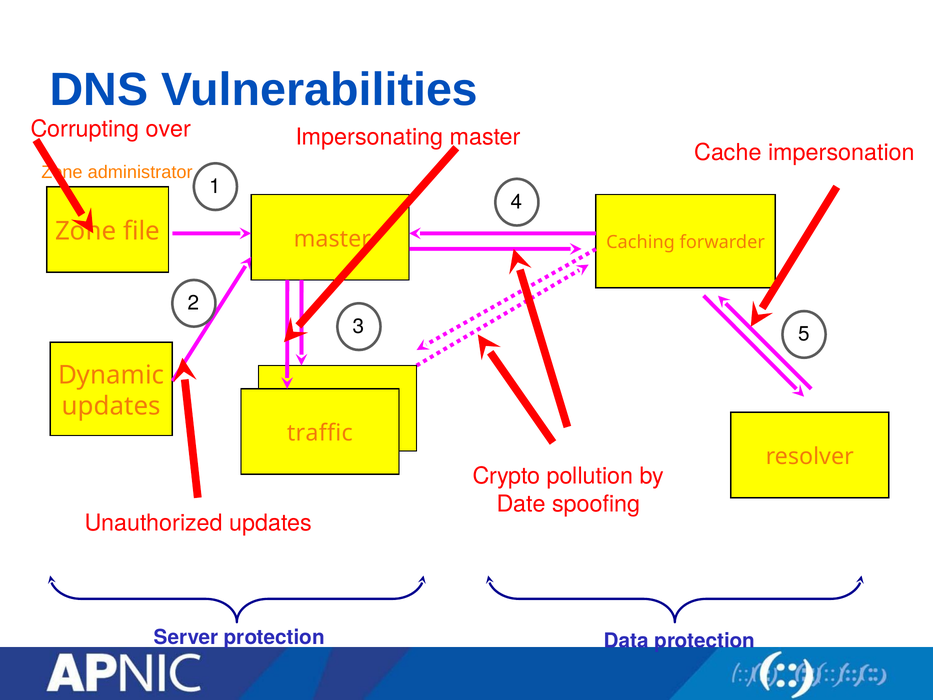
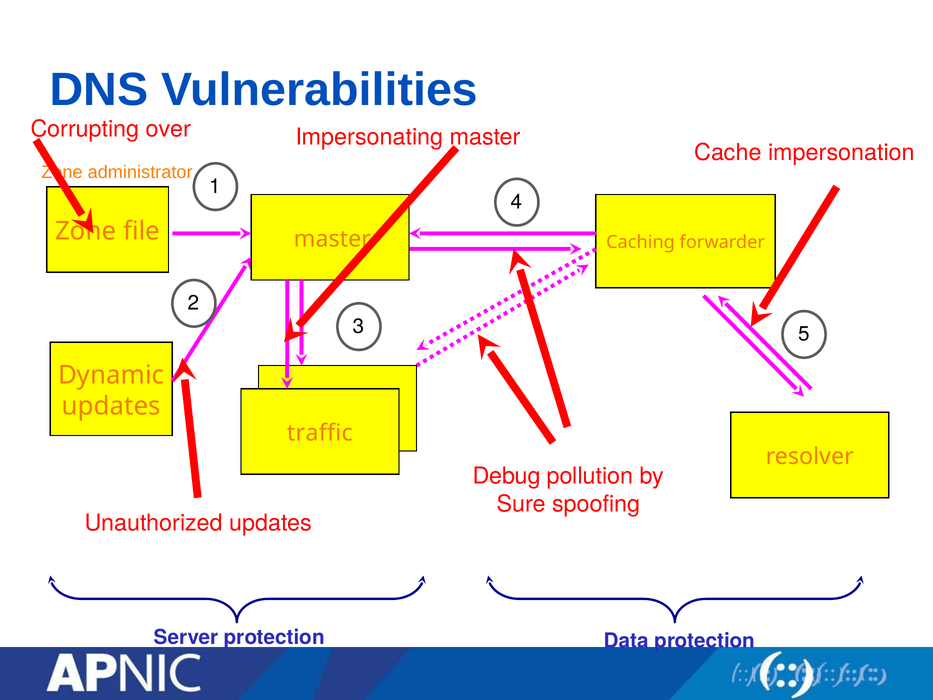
Crypto: Crypto -> Debug
Date: Date -> Sure
